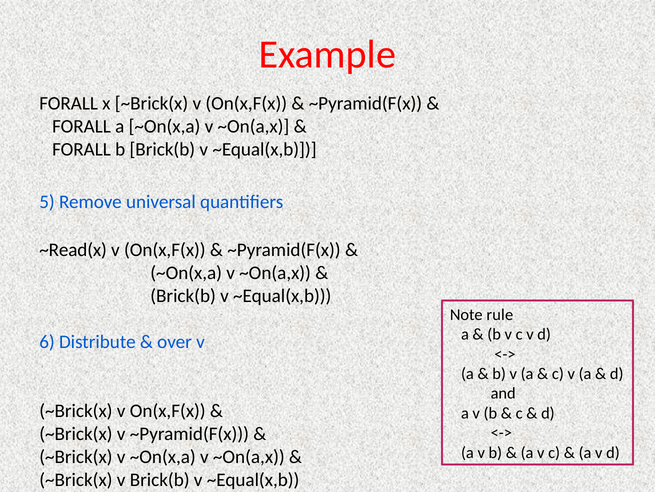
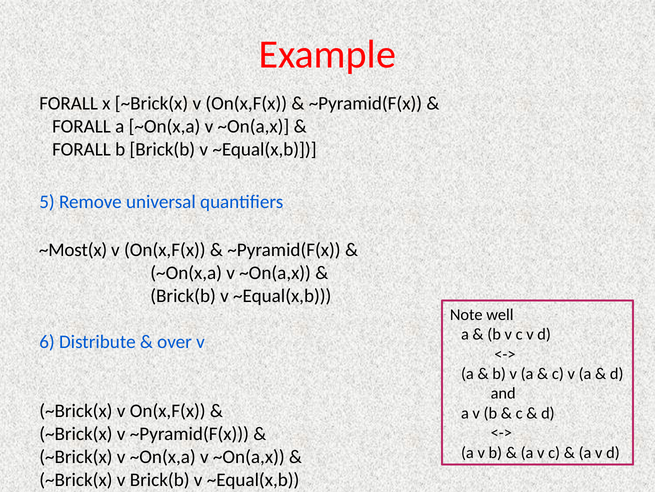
~Read(x: ~Read(x -> ~Most(x
rule: rule -> well
